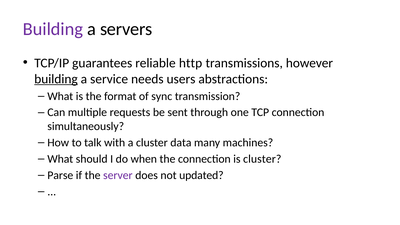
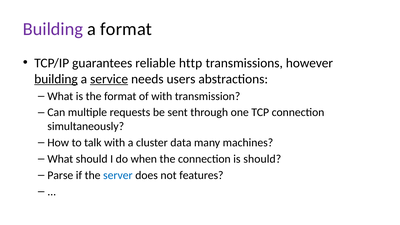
a servers: servers -> format
service underline: none -> present
of sync: sync -> with
is cluster: cluster -> should
server colour: purple -> blue
updated: updated -> features
